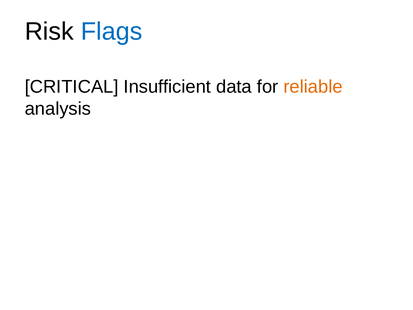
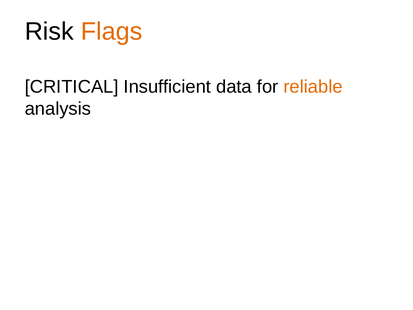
Flags colour: blue -> orange
